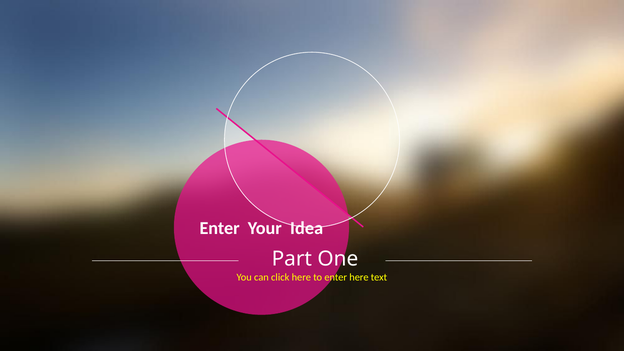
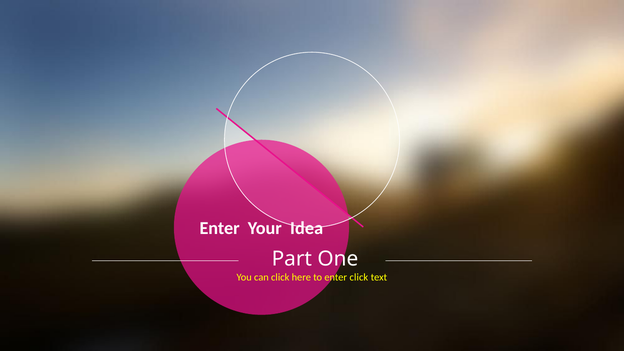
enter here: here -> click
